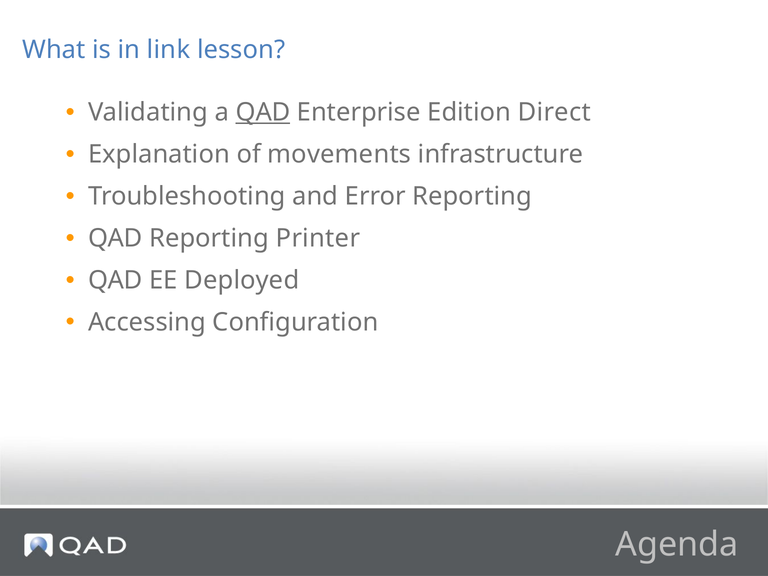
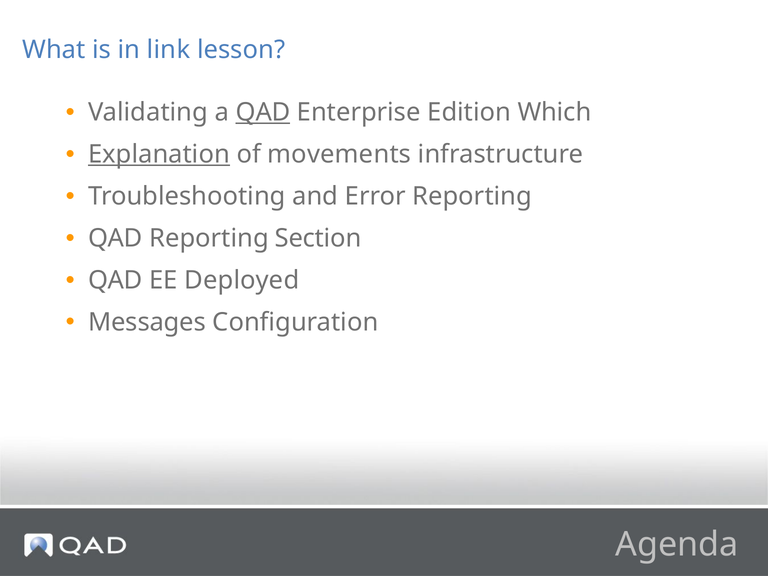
Direct: Direct -> Which
Explanation underline: none -> present
Printer: Printer -> Section
Accessing: Accessing -> Messages
